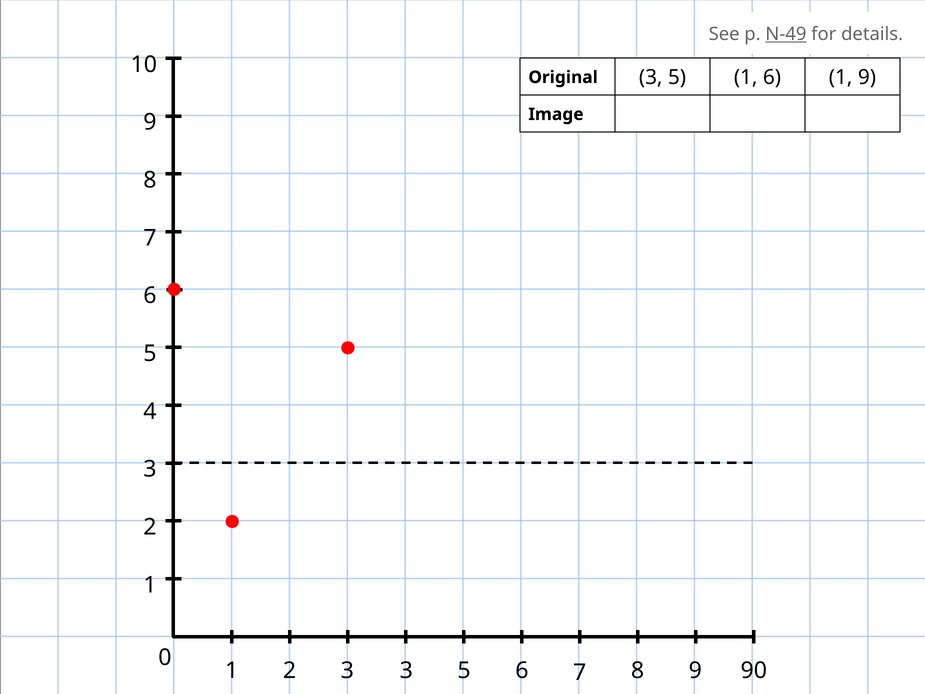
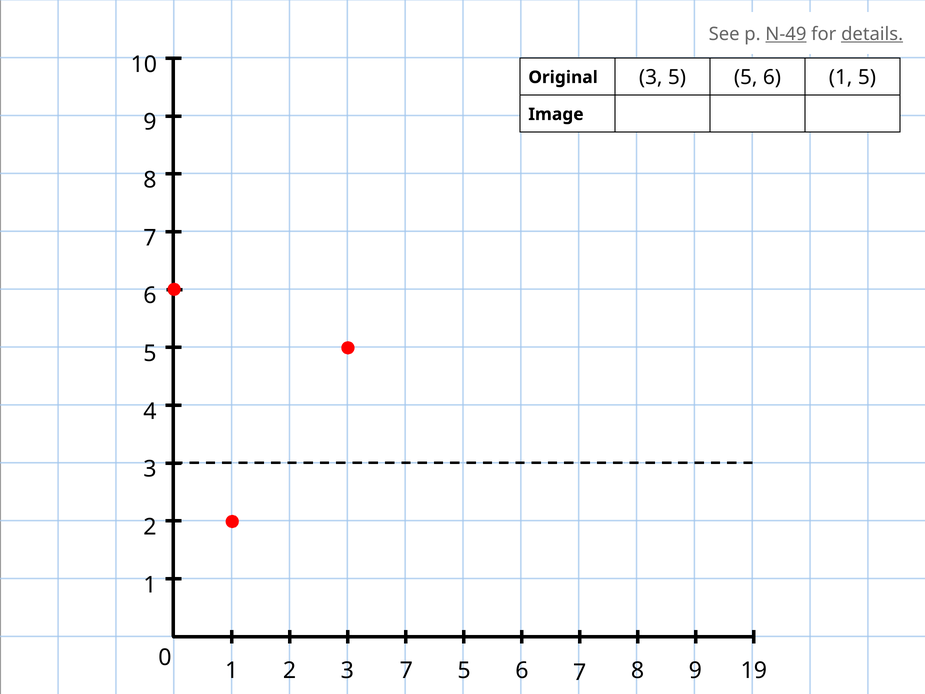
details underline: none -> present
Original 3 5 1: 1 -> 5
1 9: 9 -> 5
3 3: 3 -> 7
90: 90 -> 19
